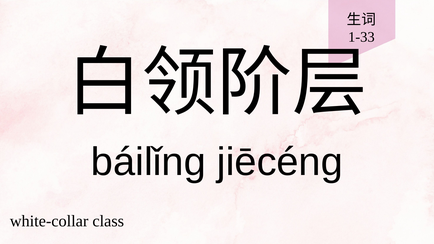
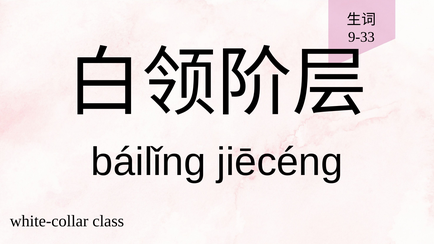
1-33: 1-33 -> 9-33
